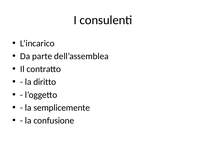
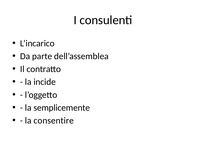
diritto: diritto -> incide
confusione: confusione -> consentire
